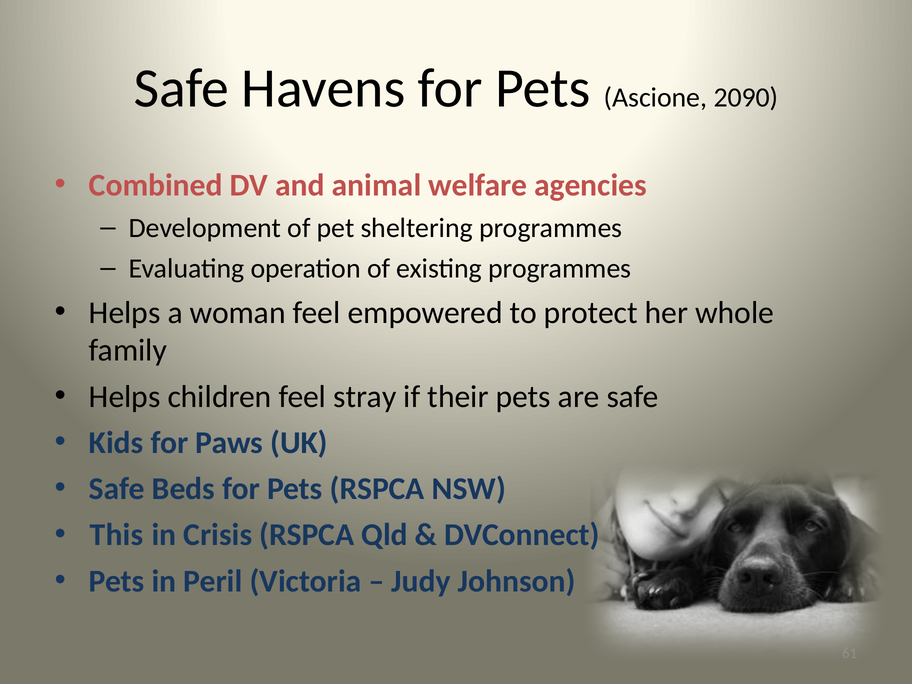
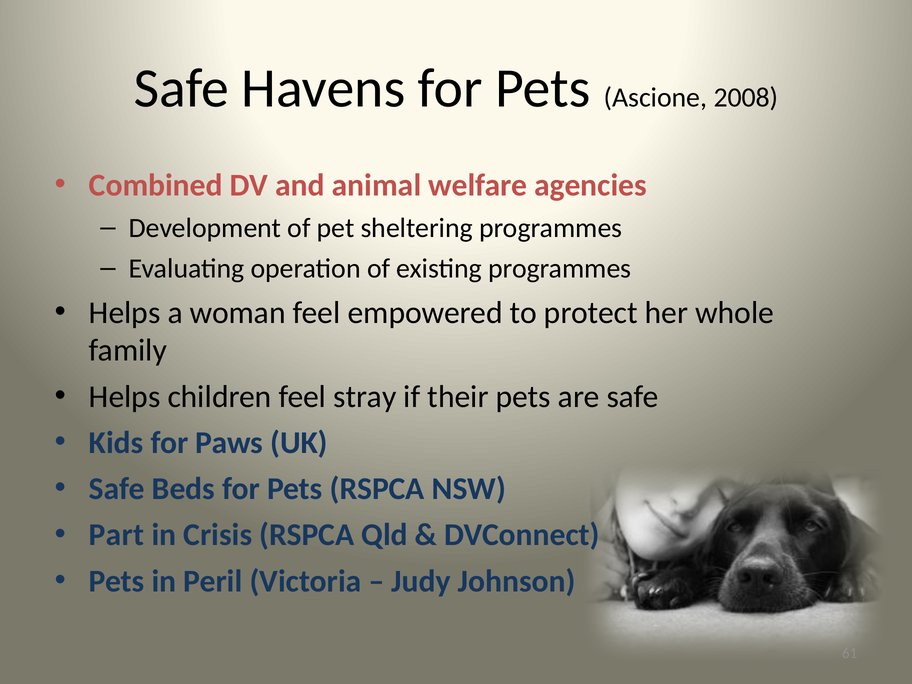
2090: 2090 -> 2008
This: This -> Part
